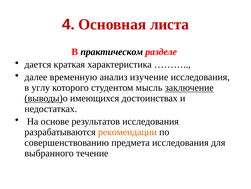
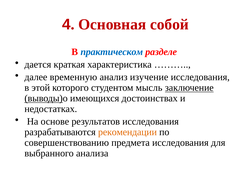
листа: листа -> собой
практическом colour: black -> blue
углу: углу -> этой
течение: течение -> анализа
